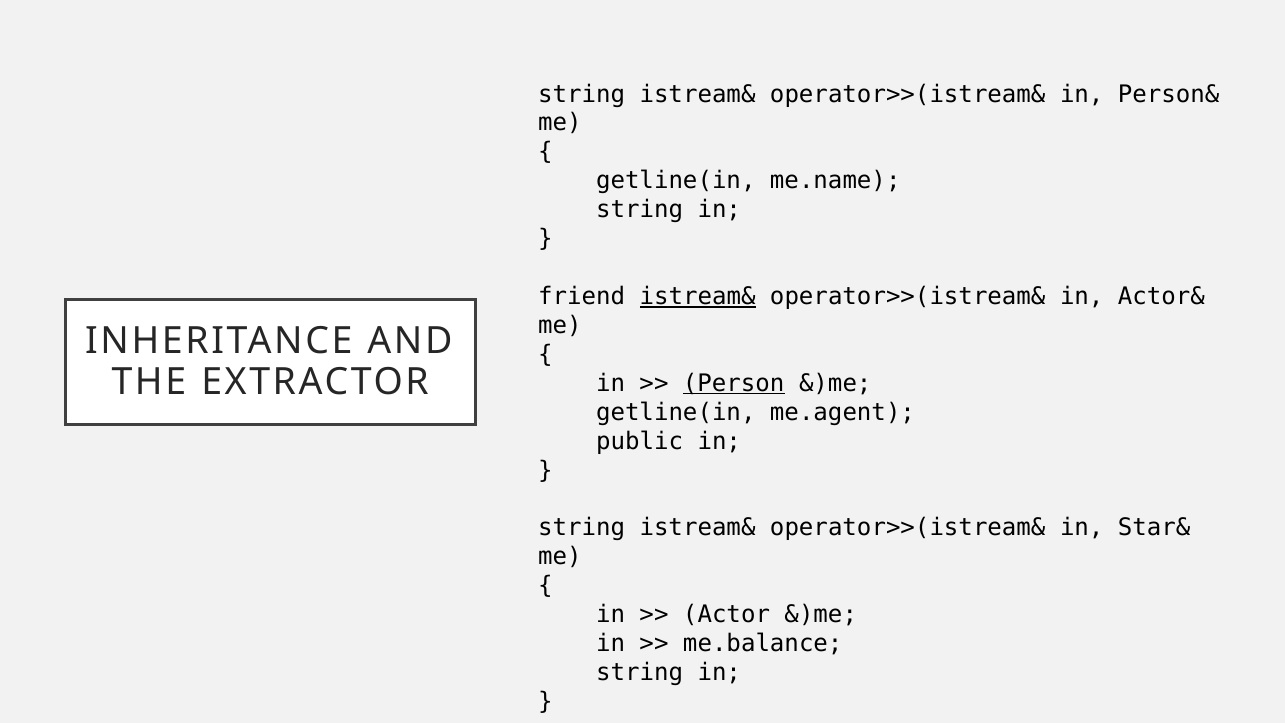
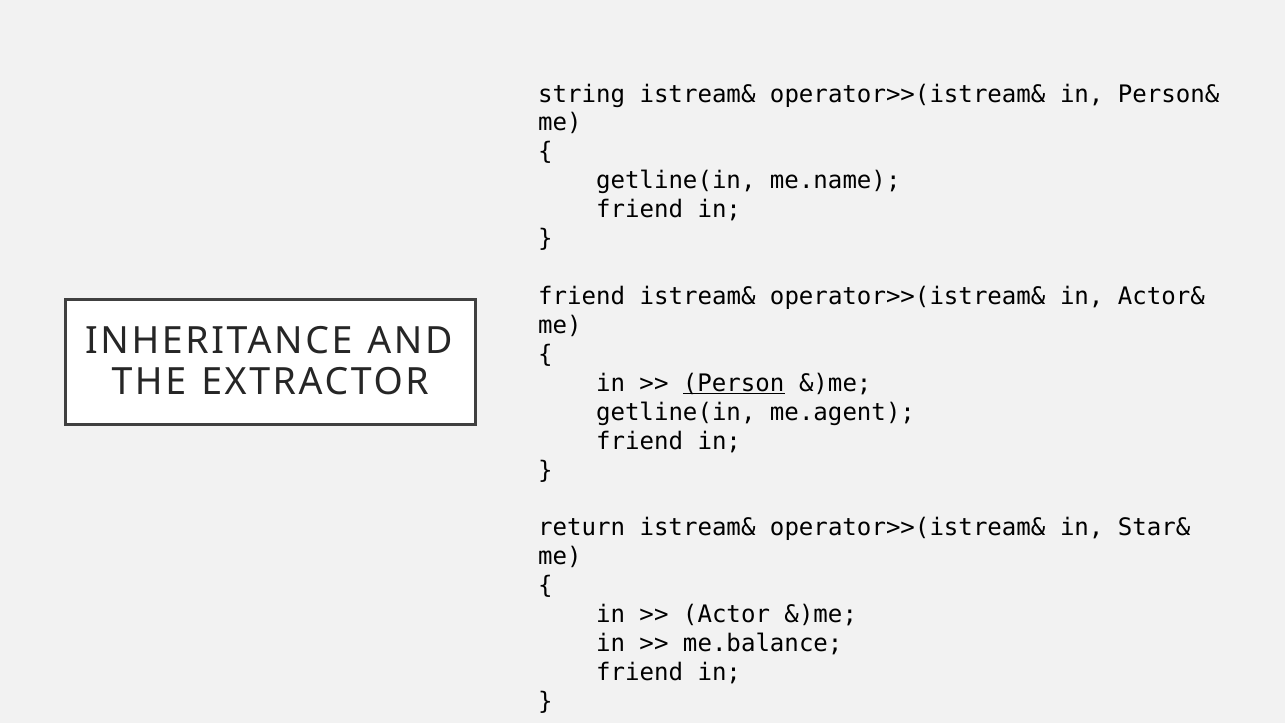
string at (640, 210): string -> friend
istream& at (698, 296) underline: present -> none
public at (640, 441): public -> friend
string at (582, 528): string -> return
string at (640, 672): string -> friend
